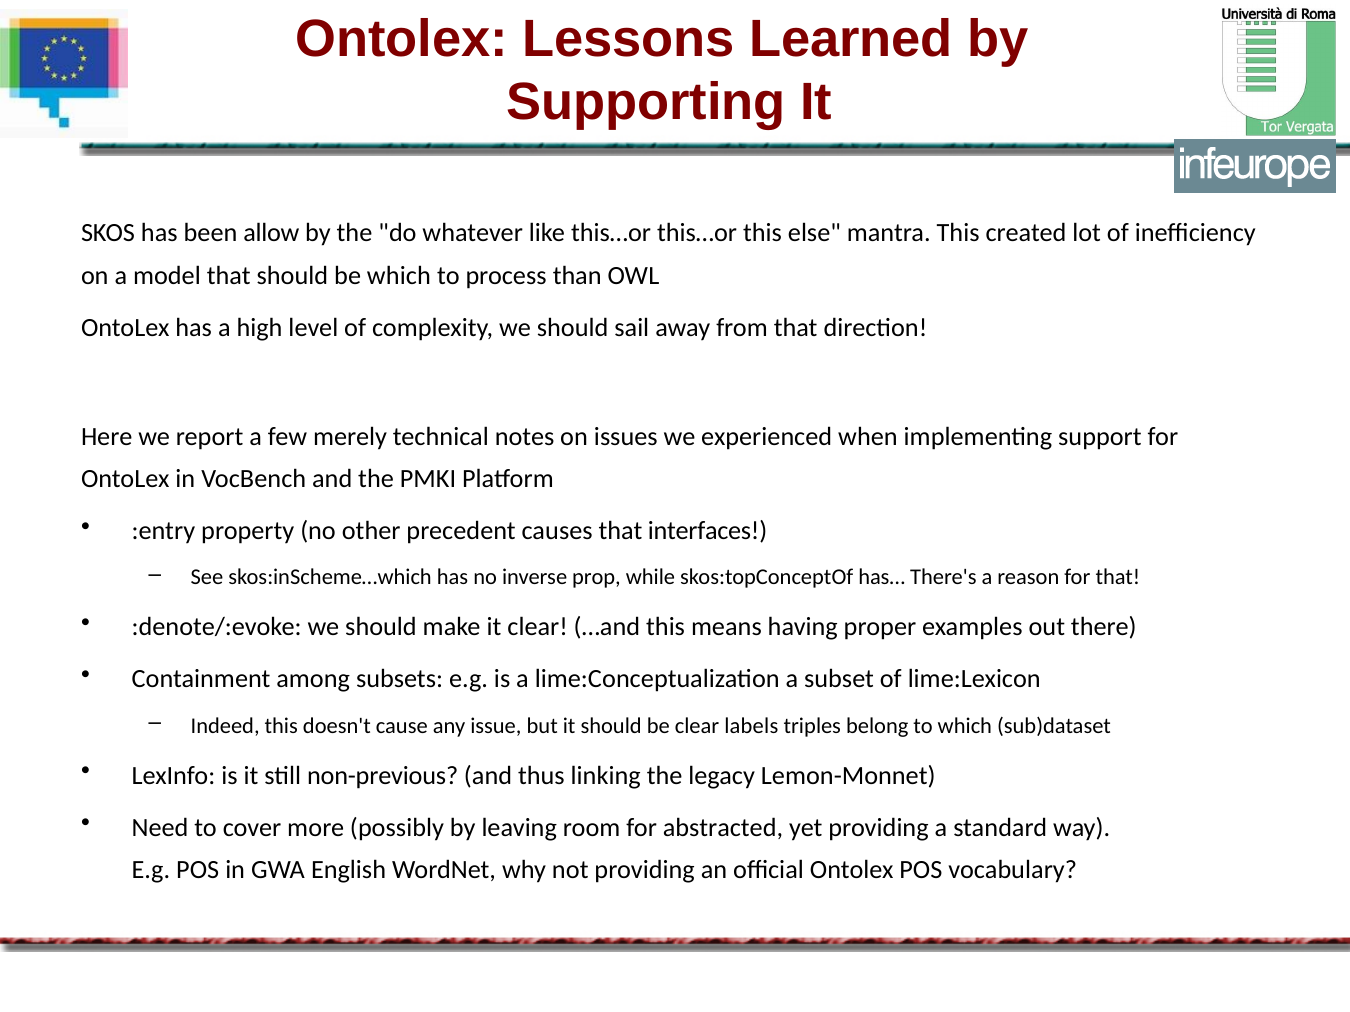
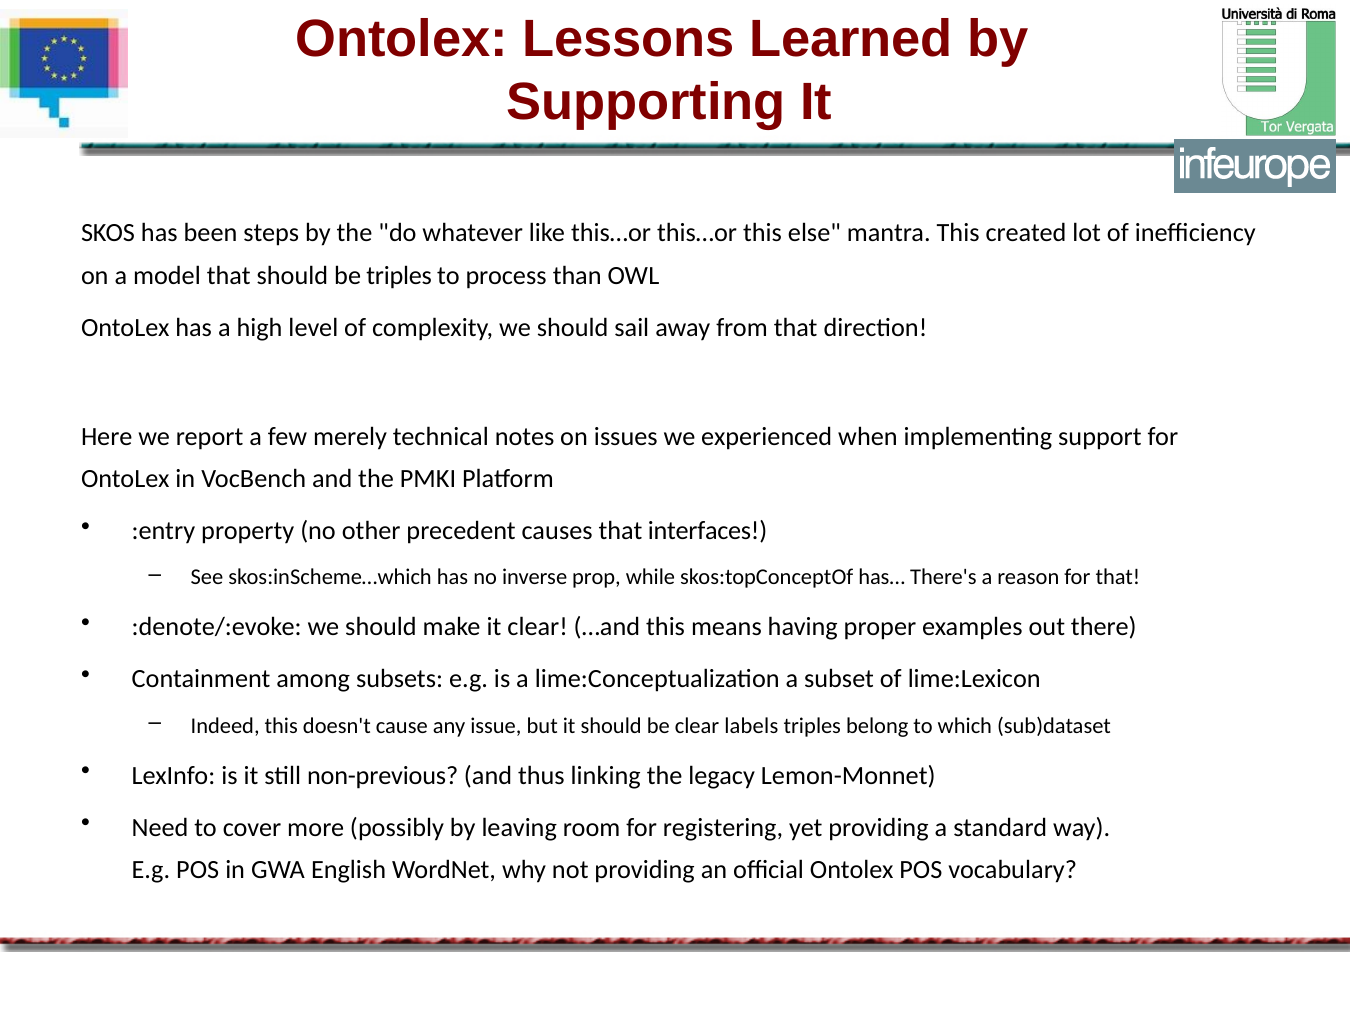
allow: allow -> steps
be which: which -> triples
abstracted: abstracted -> registering
